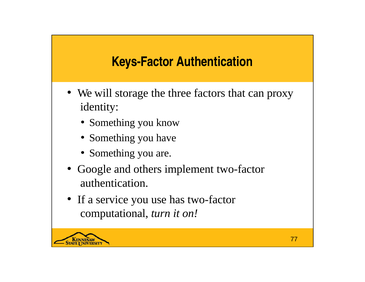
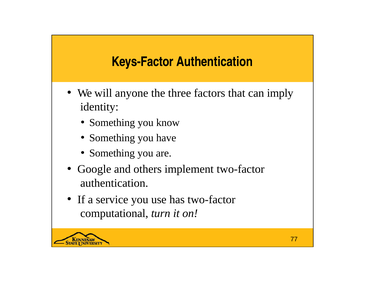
storage: storage -> anyone
proxy: proxy -> imply
